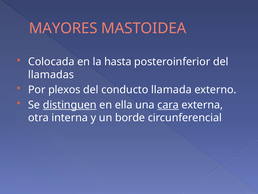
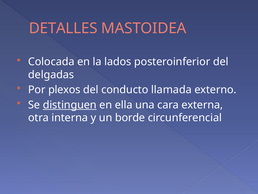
MAYORES: MAYORES -> DETALLES
hasta: hasta -> lados
llamadas: llamadas -> delgadas
cara underline: present -> none
